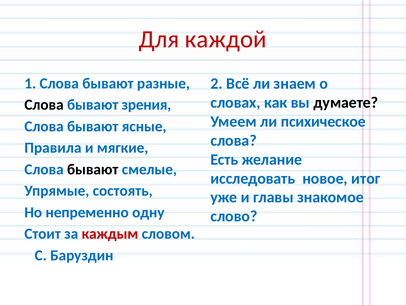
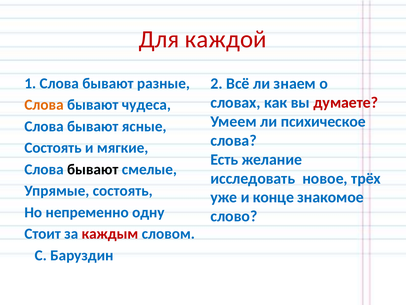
думаете colour: black -> red
Слова at (44, 105) colour: black -> orange
зрения: зрения -> чудеса
Правила at (53, 148): Правила -> Состоять
итог: итог -> трёх
главы: главы -> конце
